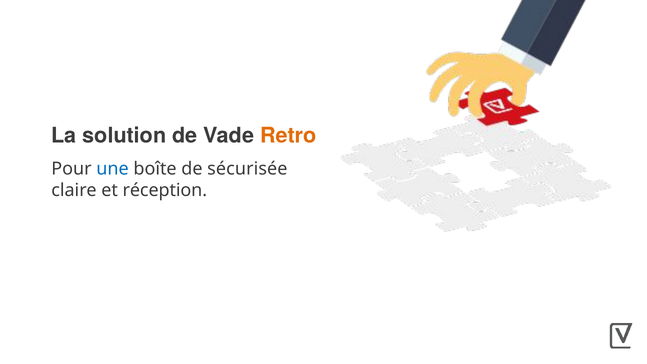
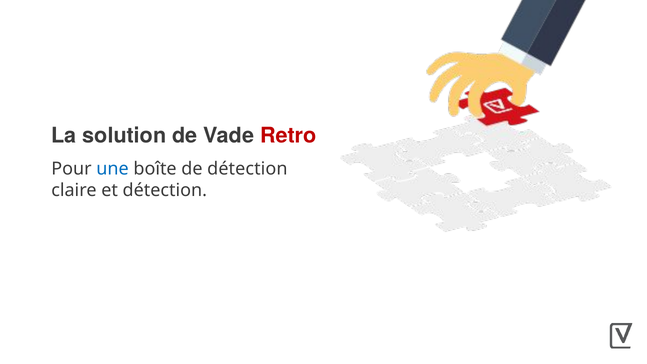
Retro colour: orange -> red
de sécurisée: sécurisée -> détection
et réception: réception -> détection
